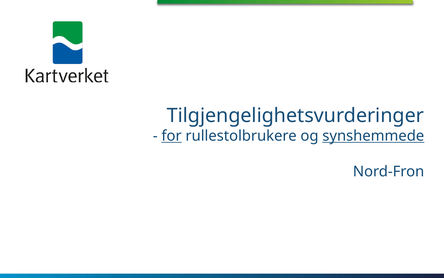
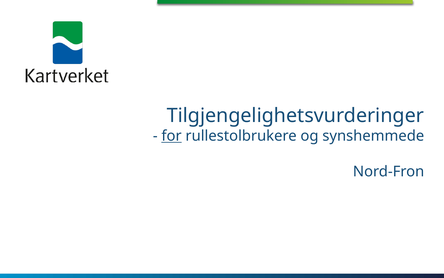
synshemmede underline: present -> none
